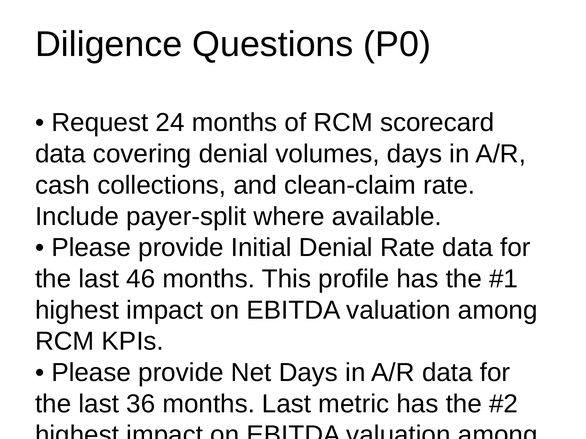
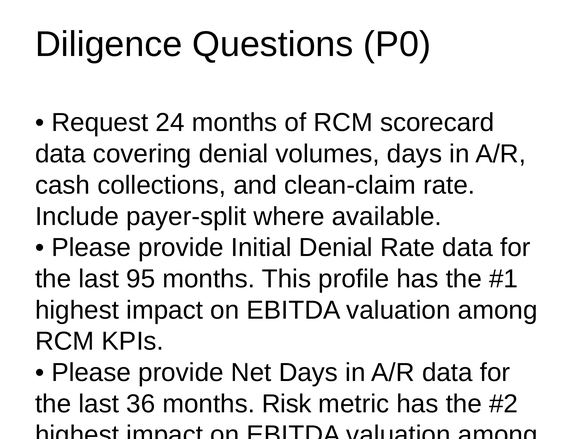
46: 46 -> 95
months Last: Last -> Risk
